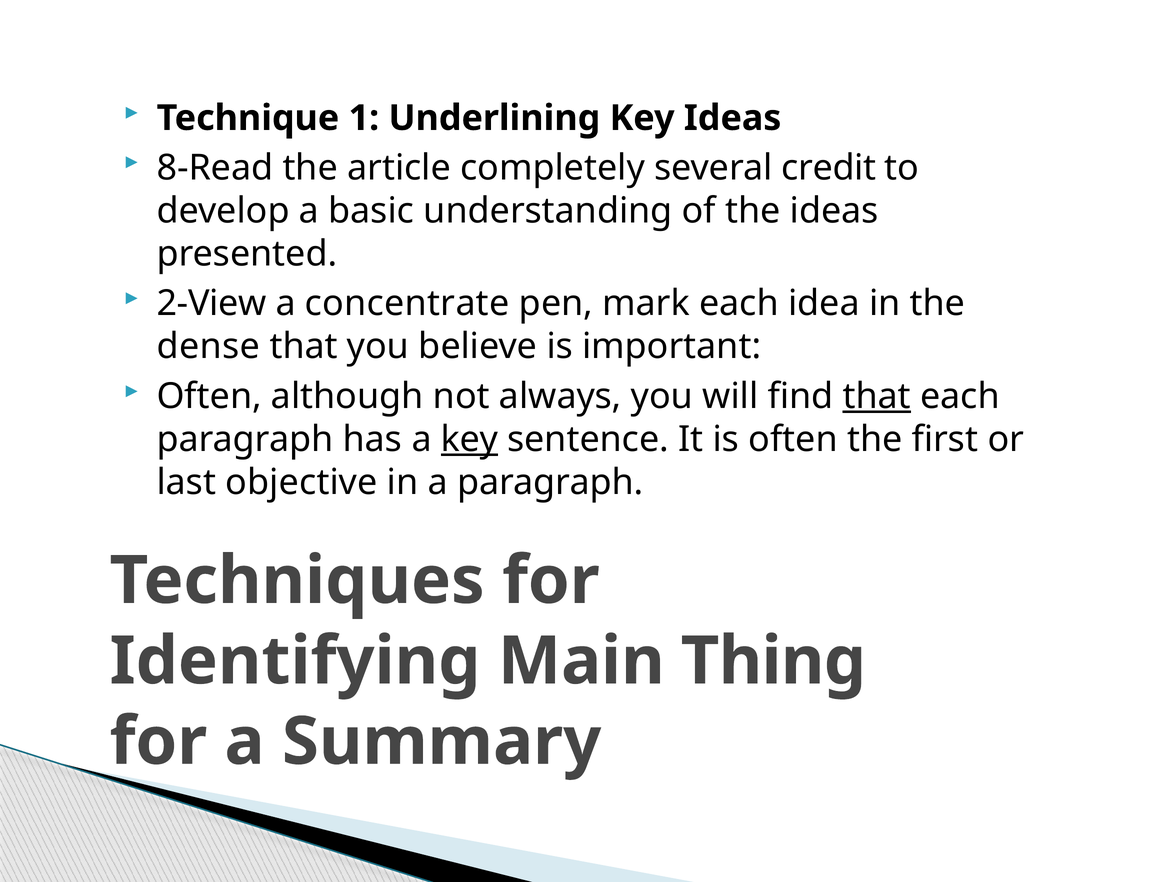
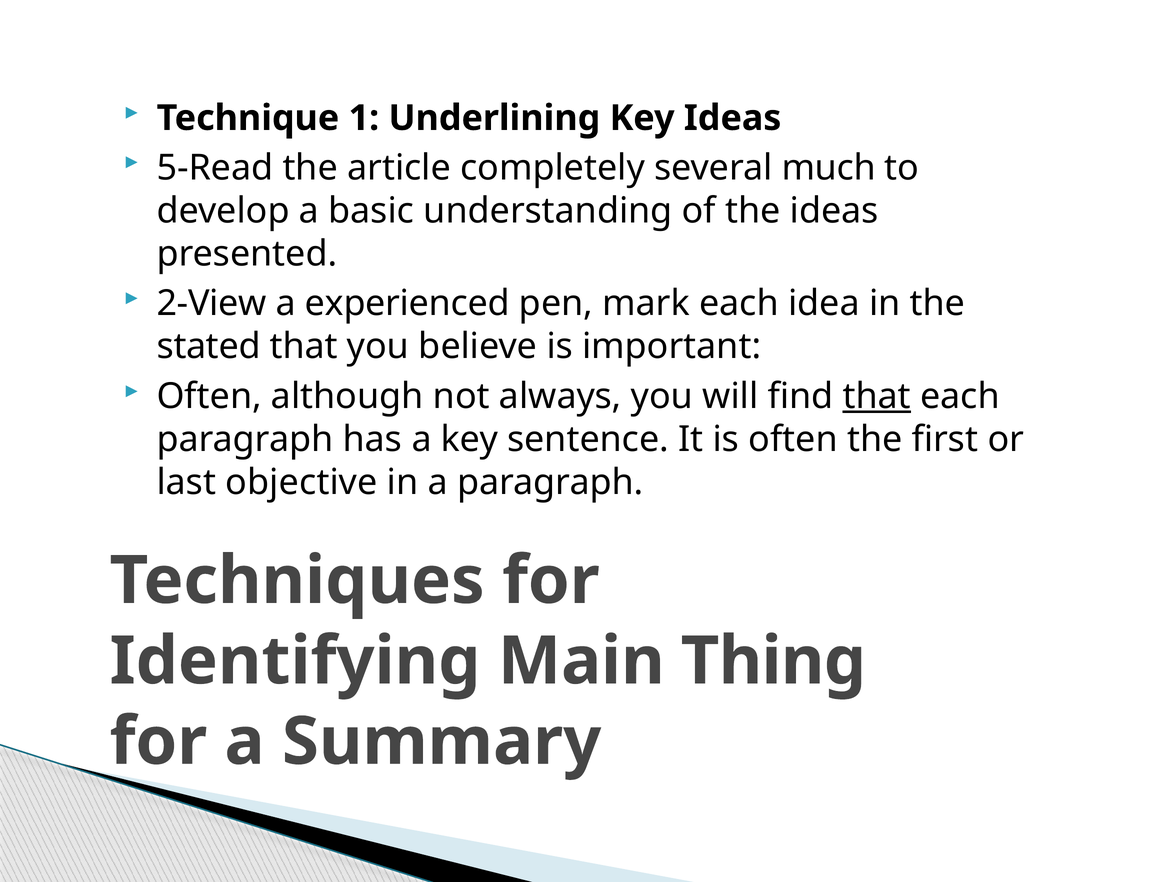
8-Read: 8-Read -> 5-Read
credit: credit -> much
concentrate: concentrate -> experienced
dense: dense -> stated
key at (469, 439) underline: present -> none
